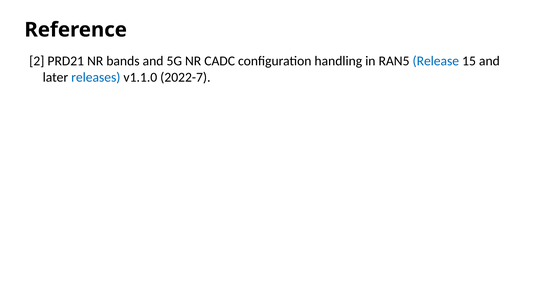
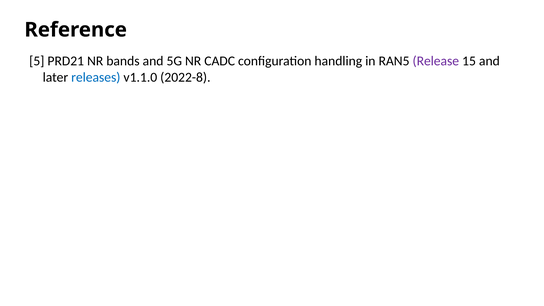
2: 2 -> 5
Release colour: blue -> purple
2022-7: 2022-7 -> 2022-8
